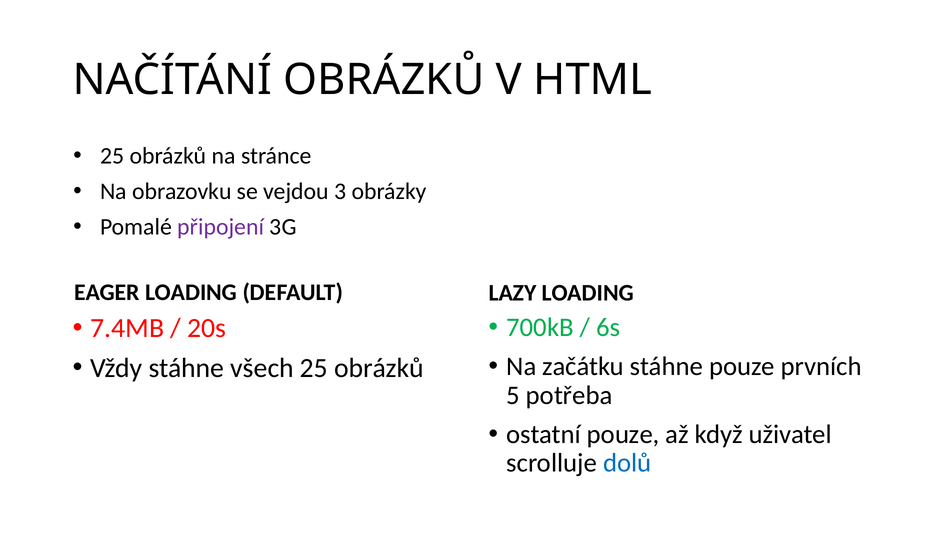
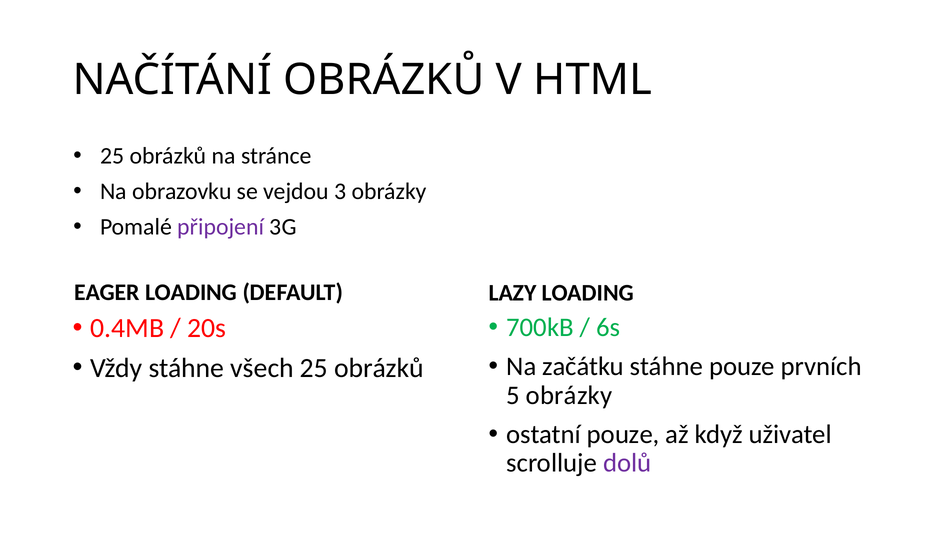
7.4MB: 7.4MB -> 0.4MB
5 potřeba: potřeba -> obrázky
dolů colour: blue -> purple
